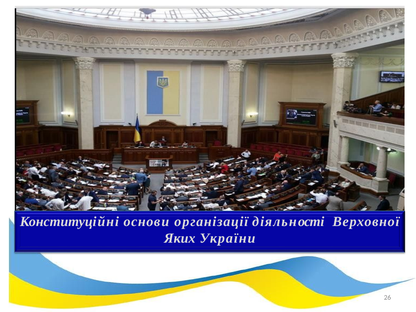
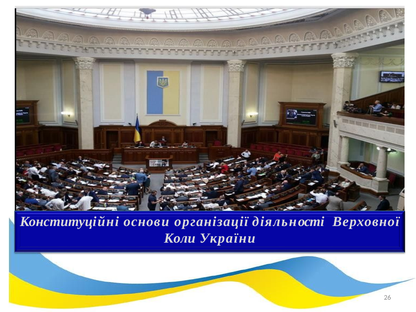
Яких: Яких -> Коли
